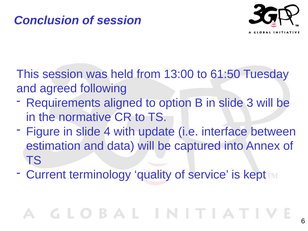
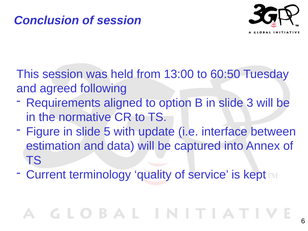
61:50: 61:50 -> 60:50
4: 4 -> 5
